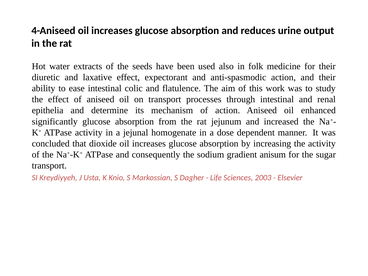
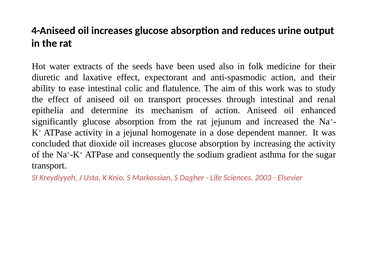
anisum: anisum -> asthma
